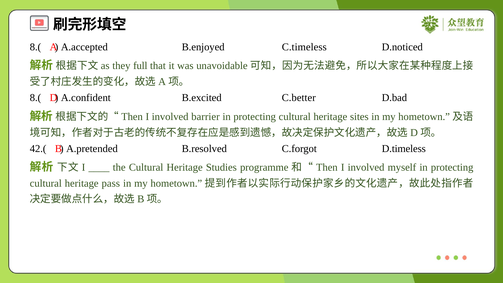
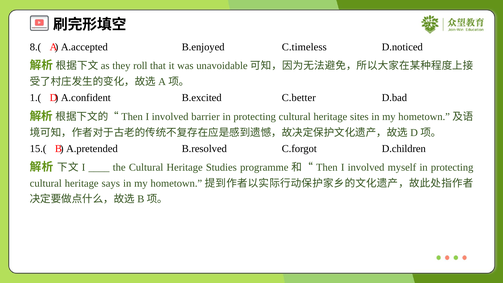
full: full -> roll
8.( at (35, 98): 8.( -> 1.(
42.(: 42.( -> 15.(
D.timeless: D.timeless -> D.children
pass: pass -> says
